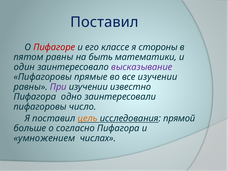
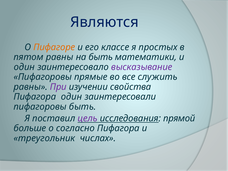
Поставил at (104, 22): Поставил -> Являются
Пифагоре colour: red -> orange
стороны: стороны -> простых
все изучении: изучении -> служить
известно: известно -> свойства
Пифагора одно: одно -> один
пифагоровы число: число -> быть
цель colour: orange -> purple
умножением: умножением -> треугольник
